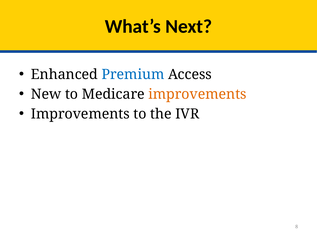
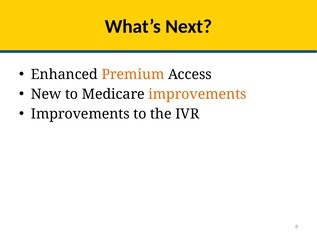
Premium colour: blue -> orange
